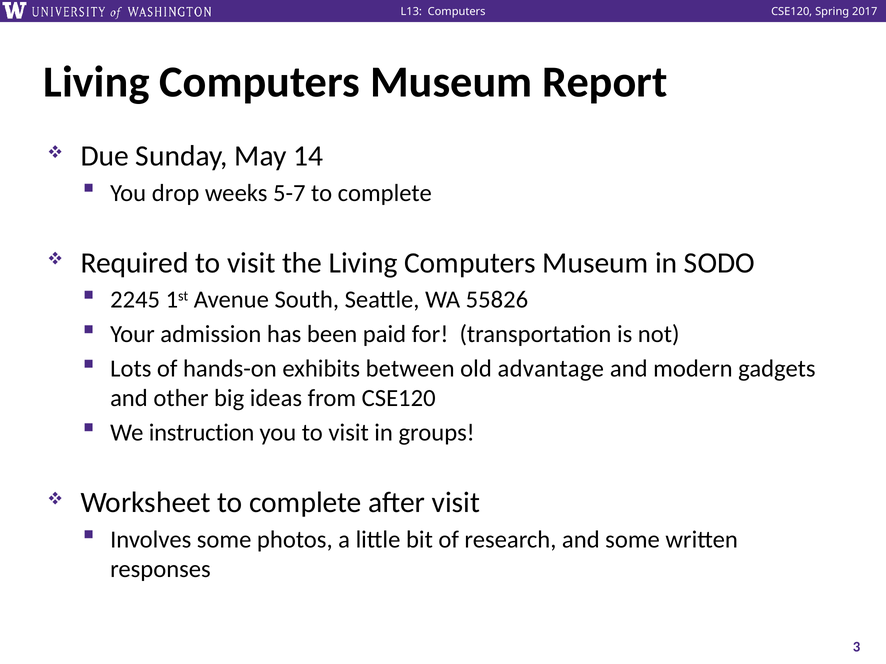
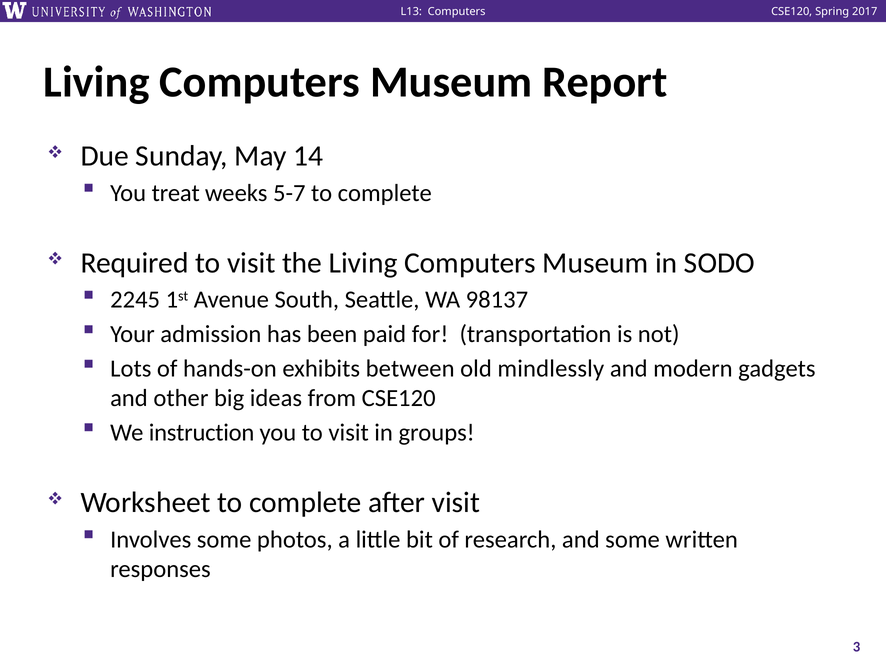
drop: drop -> treat
55826: 55826 -> 98137
advantage: advantage -> mindlessly
